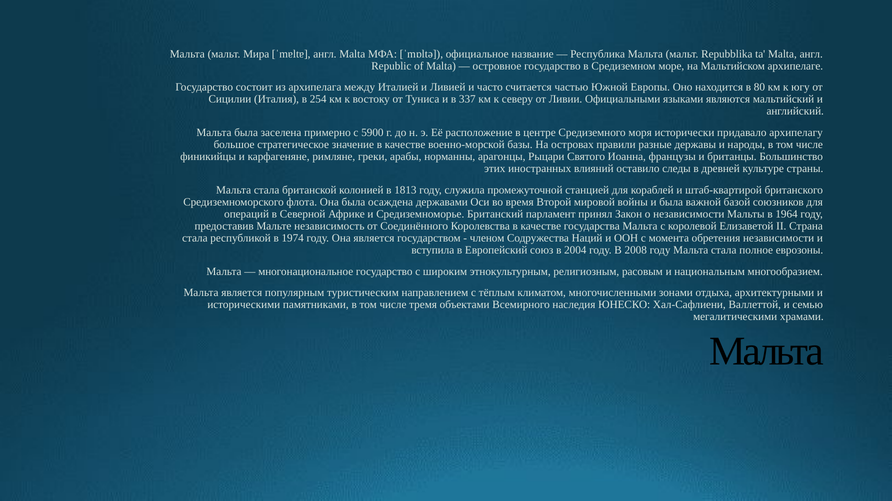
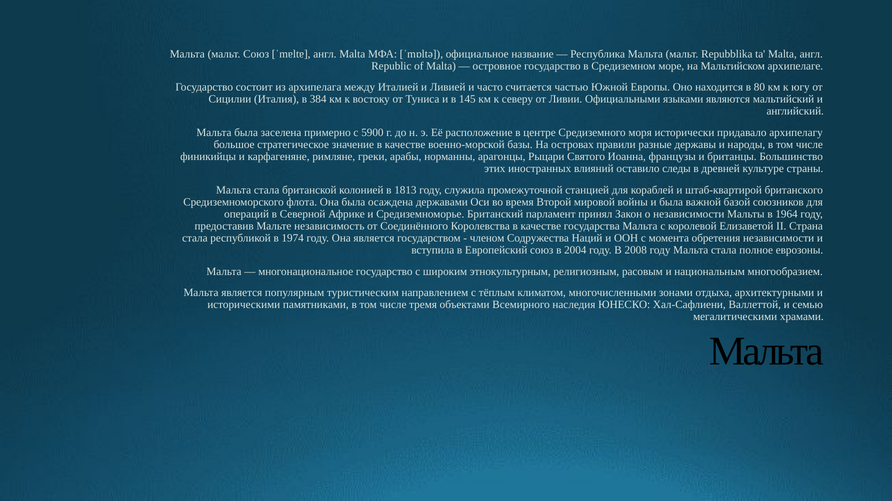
мальт Мира: Мира -> Союз
254: 254 -> 384
337: 337 -> 145
